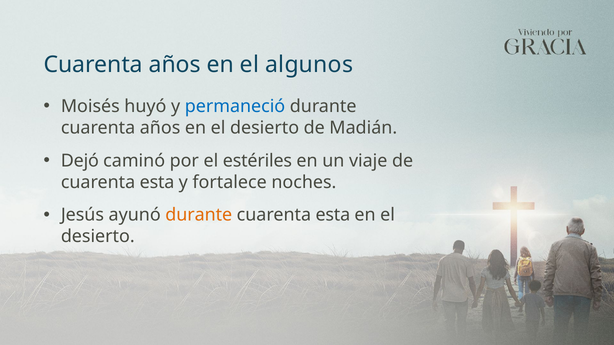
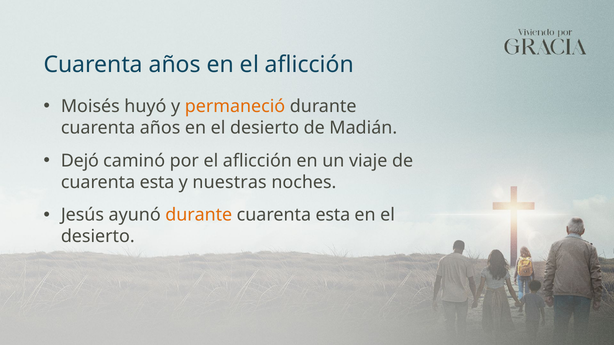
en el algunos: algunos -> aflicción
permaneció colour: blue -> orange
por el estériles: estériles -> aflicción
fortalece: fortalece -> nuestras
